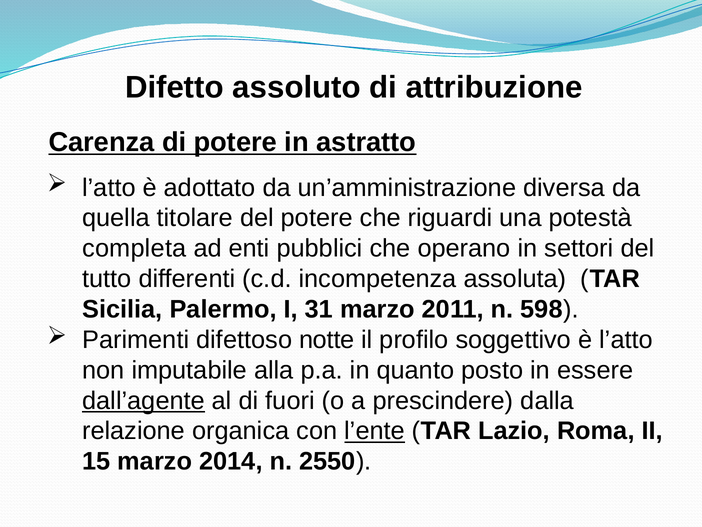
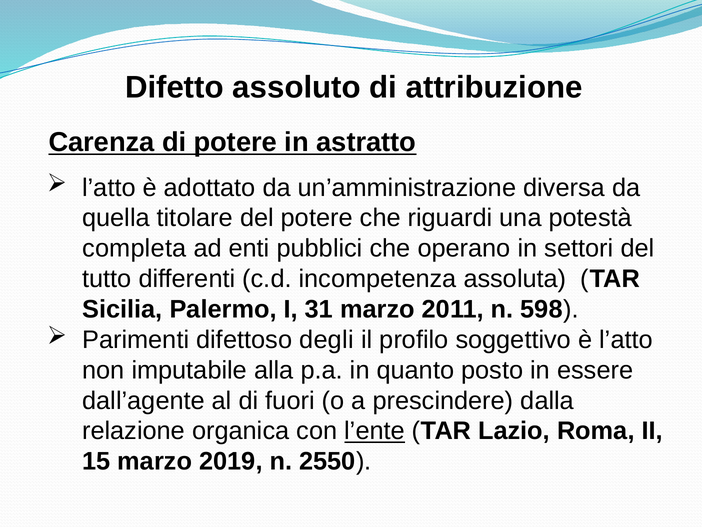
notte: notte -> degli
dall’agente underline: present -> none
2014: 2014 -> 2019
